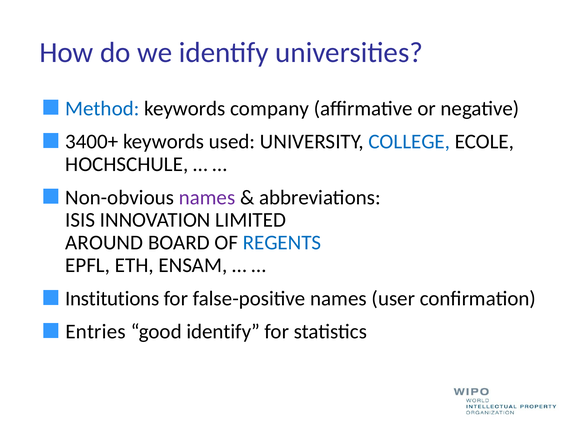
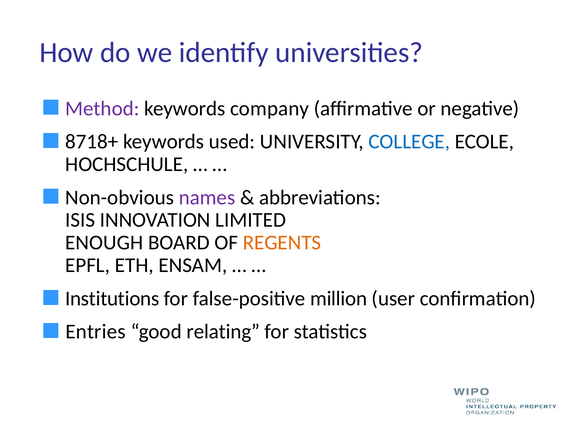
Method colour: blue -> purple
3400+: 3400+ -> 8718+
AROUND: AROUND -> ENOUGH
REGENTS colour: blue -> orange
false-positive names: names -> million
good identify: identify -> relating
